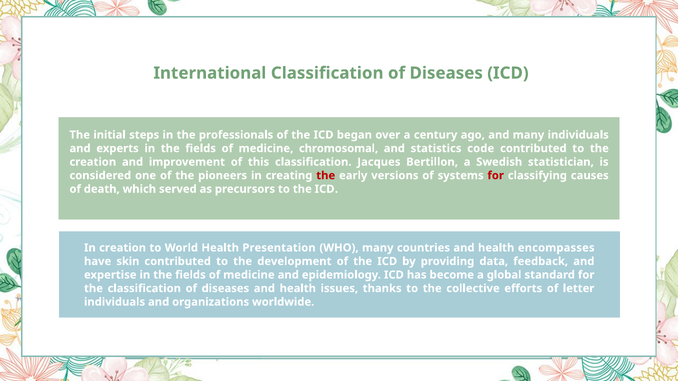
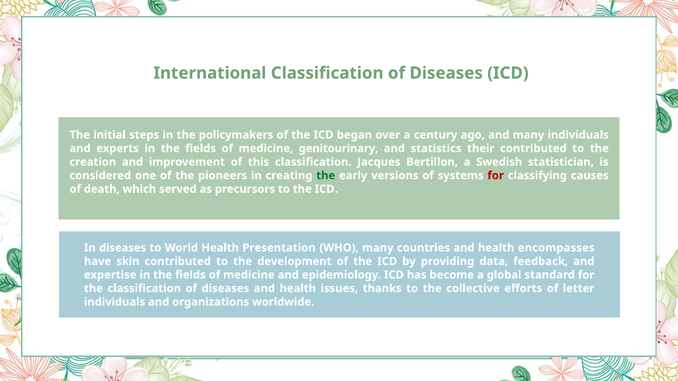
professionals: professionals -> policymakers
chromosomal: chromosomal -> genitourinary
code: code -> their
the at (326, 176) colour: red -> green
In creation: creation -> diseases
